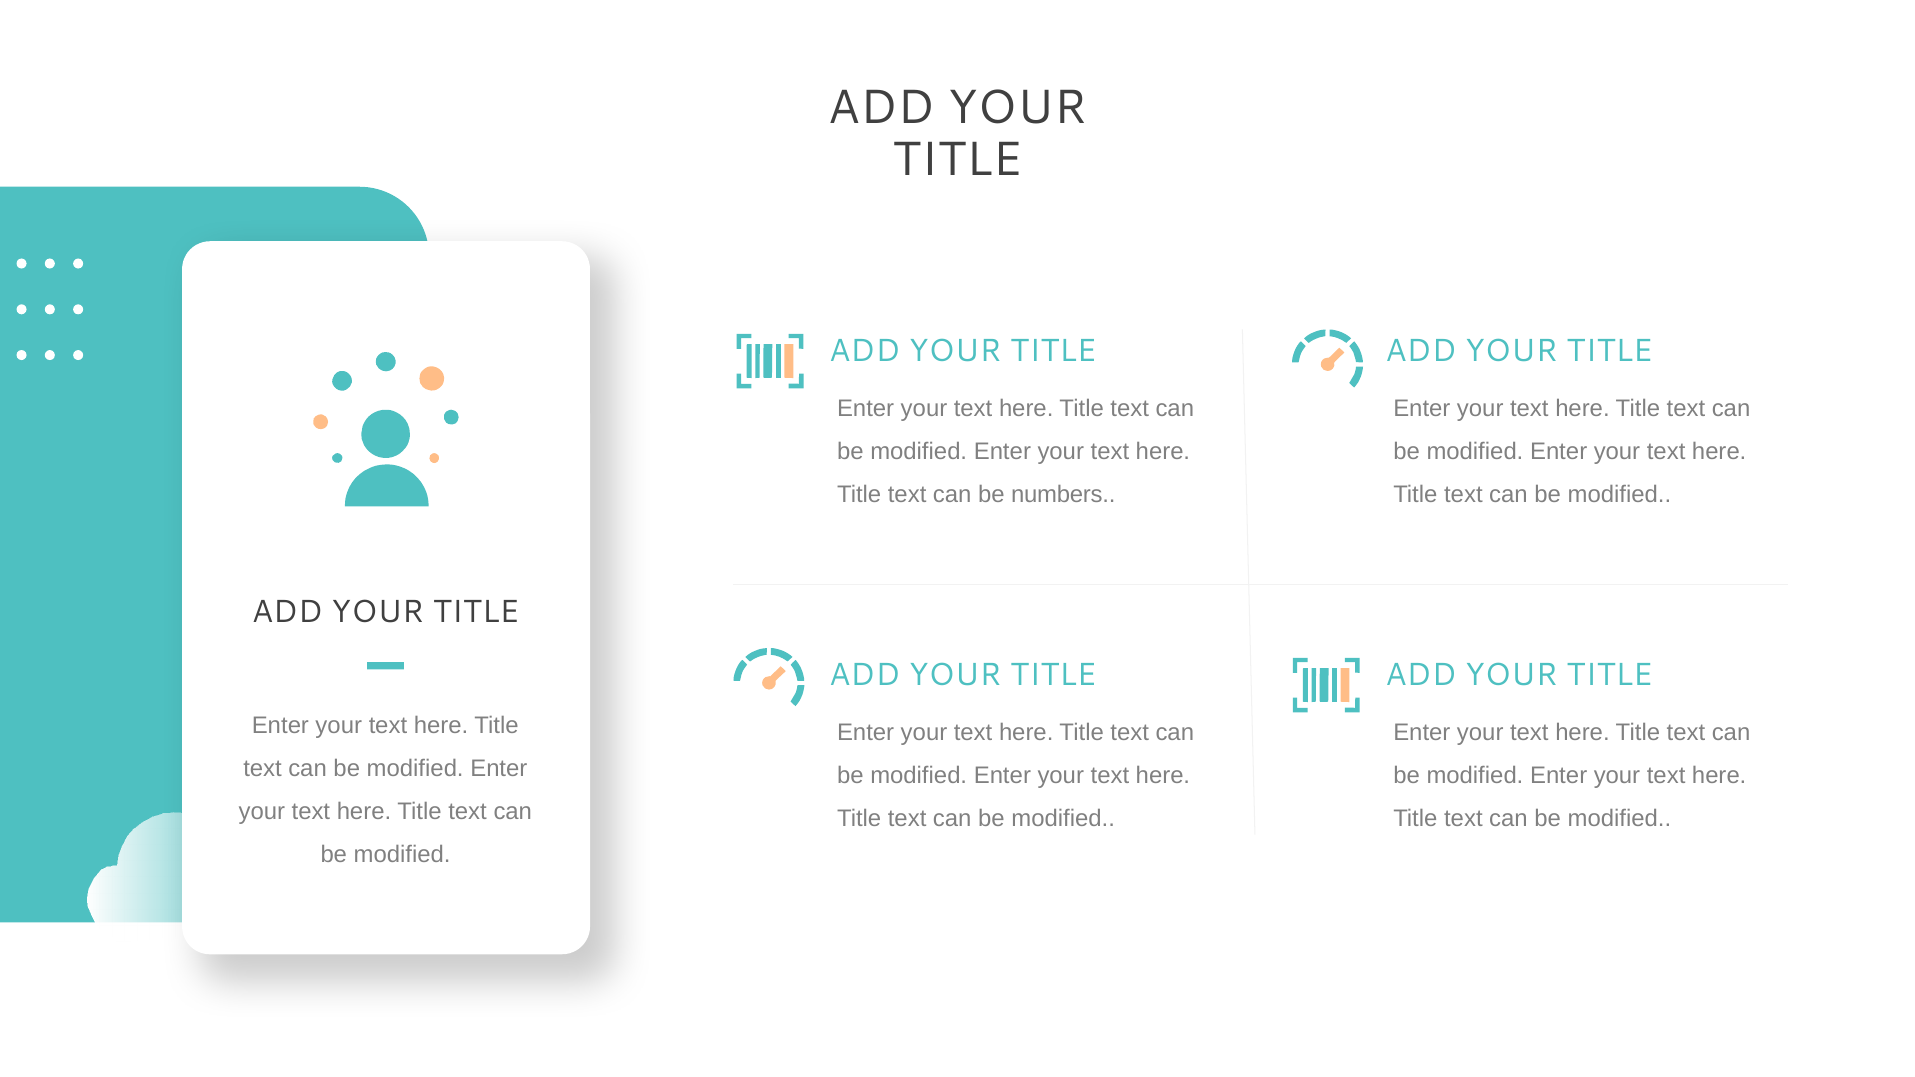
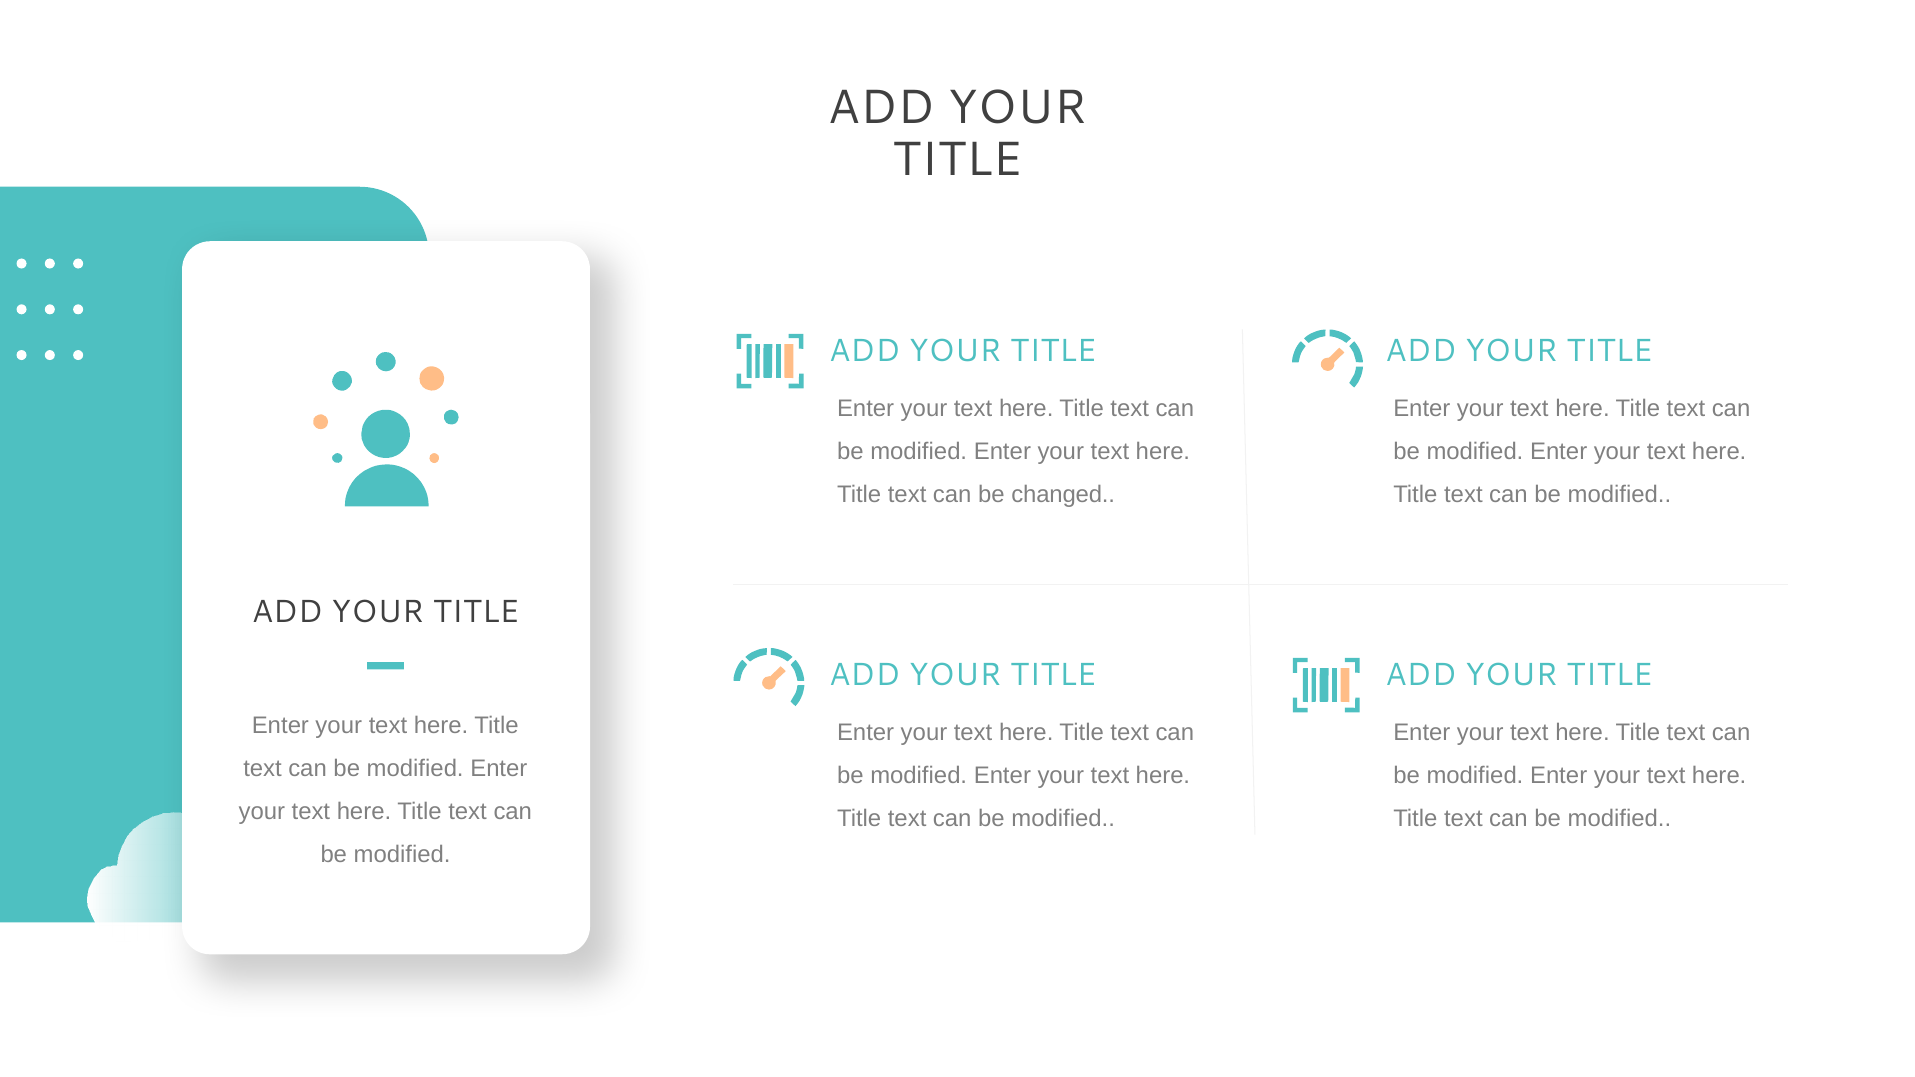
numbers: numbers -> changed
